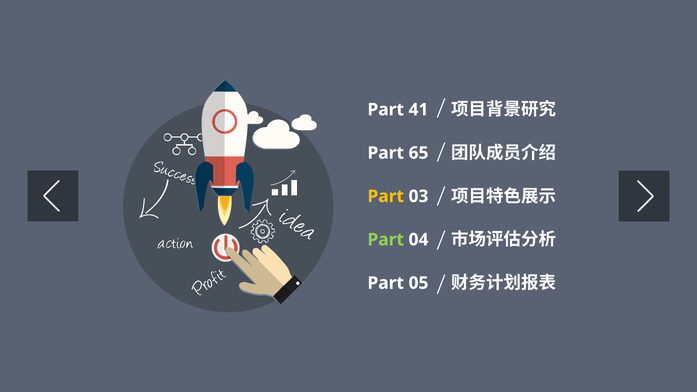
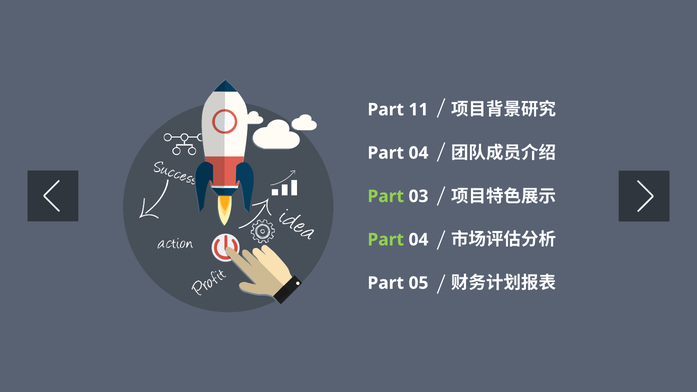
41: 41 -> 11
65 at (419, 153): 65 -> 04
Part at (386, 196) colour: yellow -> light green
